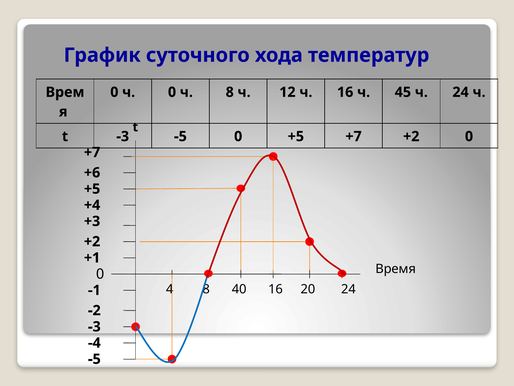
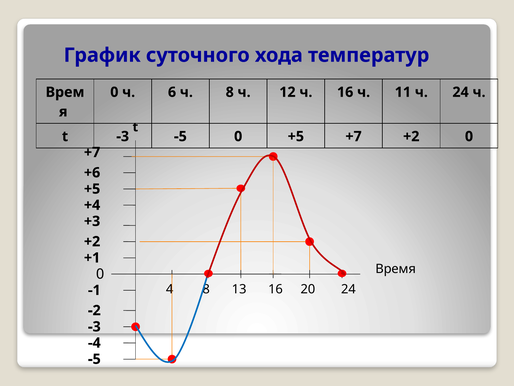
ч 0: 0 -> 6
45: 45 -> 11
40: 40 -> 13
